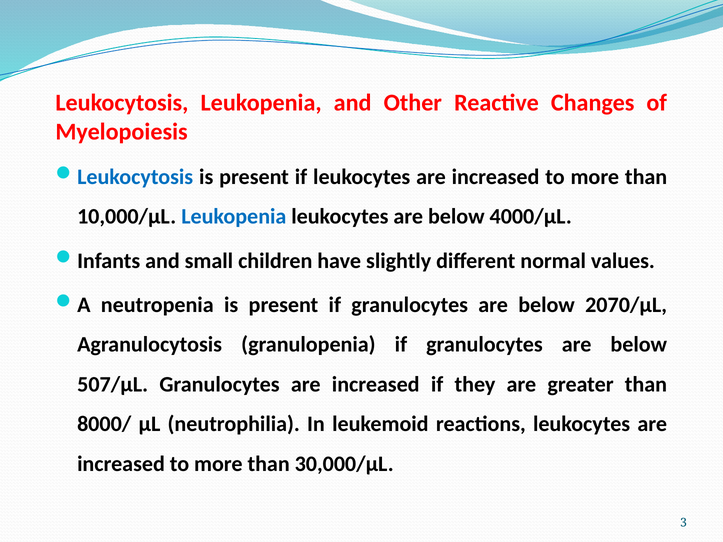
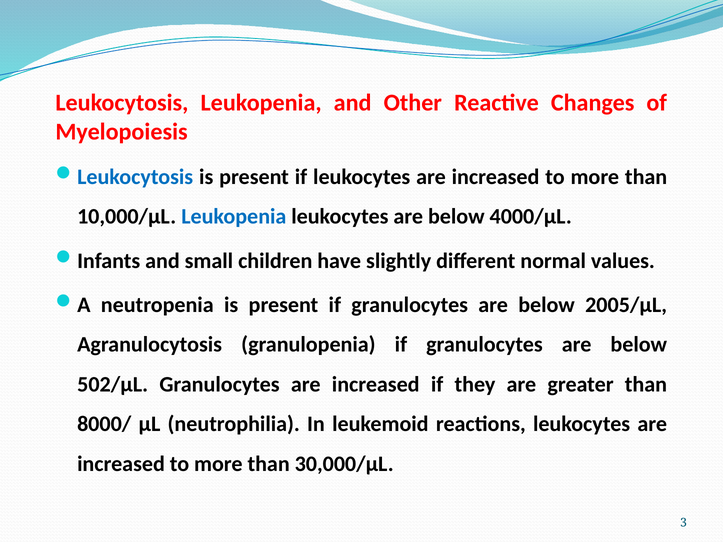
2070/μL: 2070/μL -> 2005/μL
507/μL: 507/μL -> 502/μL
